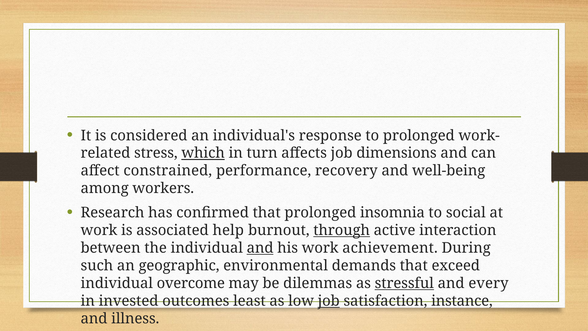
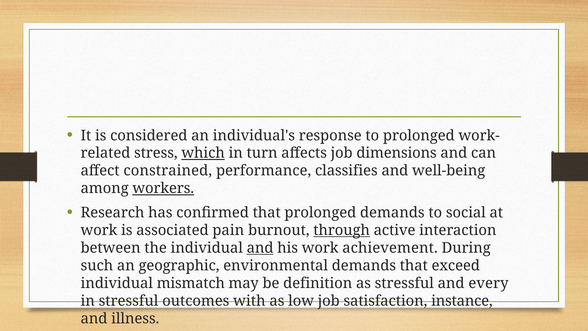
recovery: recovery -> classifies
workers underline: none -> present
prolonged insomnia: insomnia -> demands
help: help -> pain
overcome: overcome -> mismatch
dilemmas: dilemmas -> definition
stressful at (404, 283) underline: present -> none
in invested: invested -> stressful
least: least -> with
job at (329, 301) underline: present -> none
